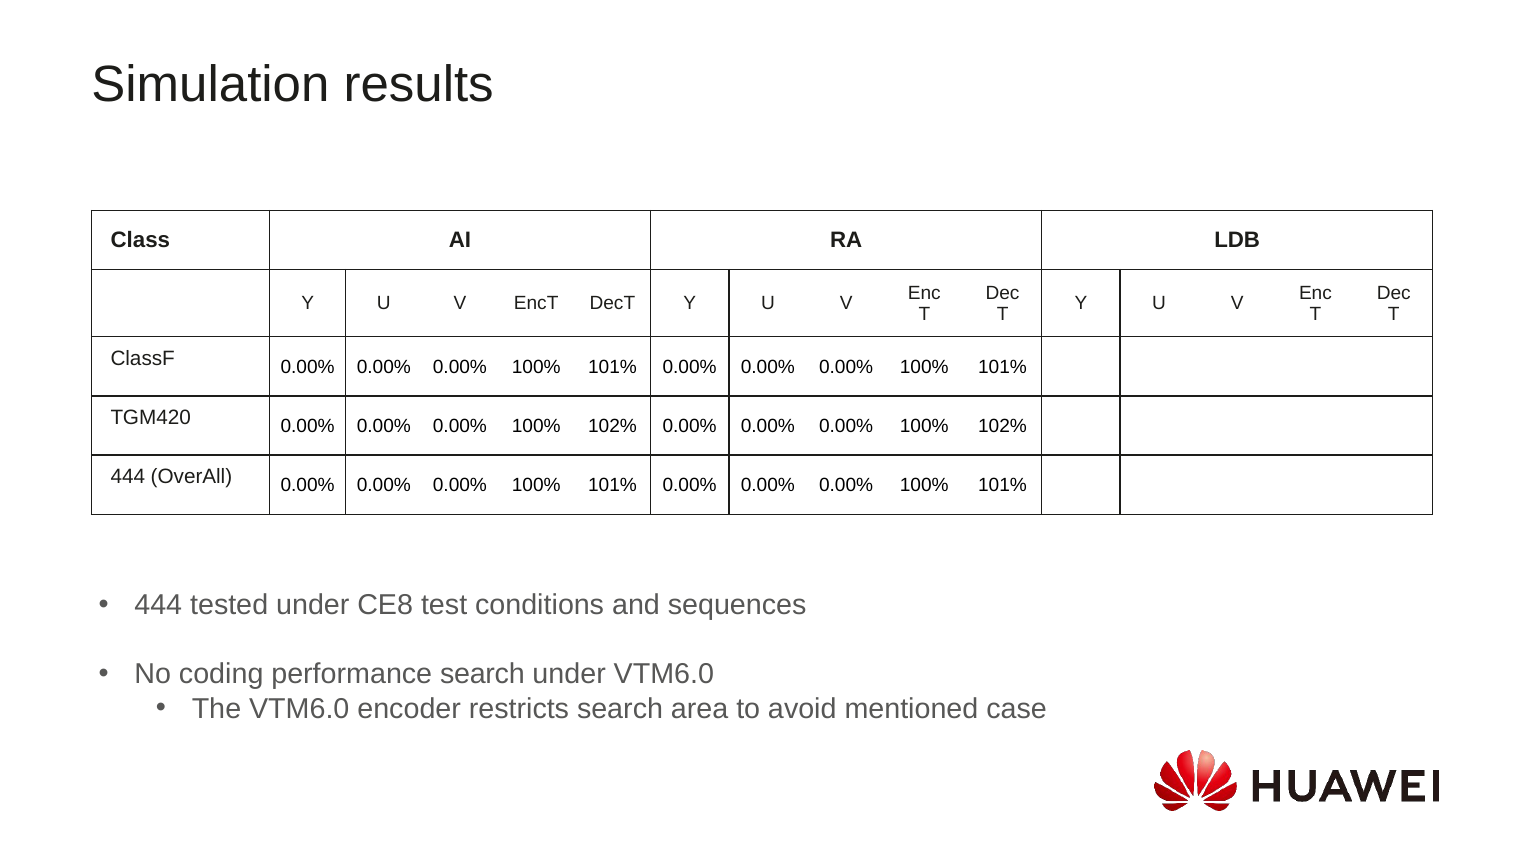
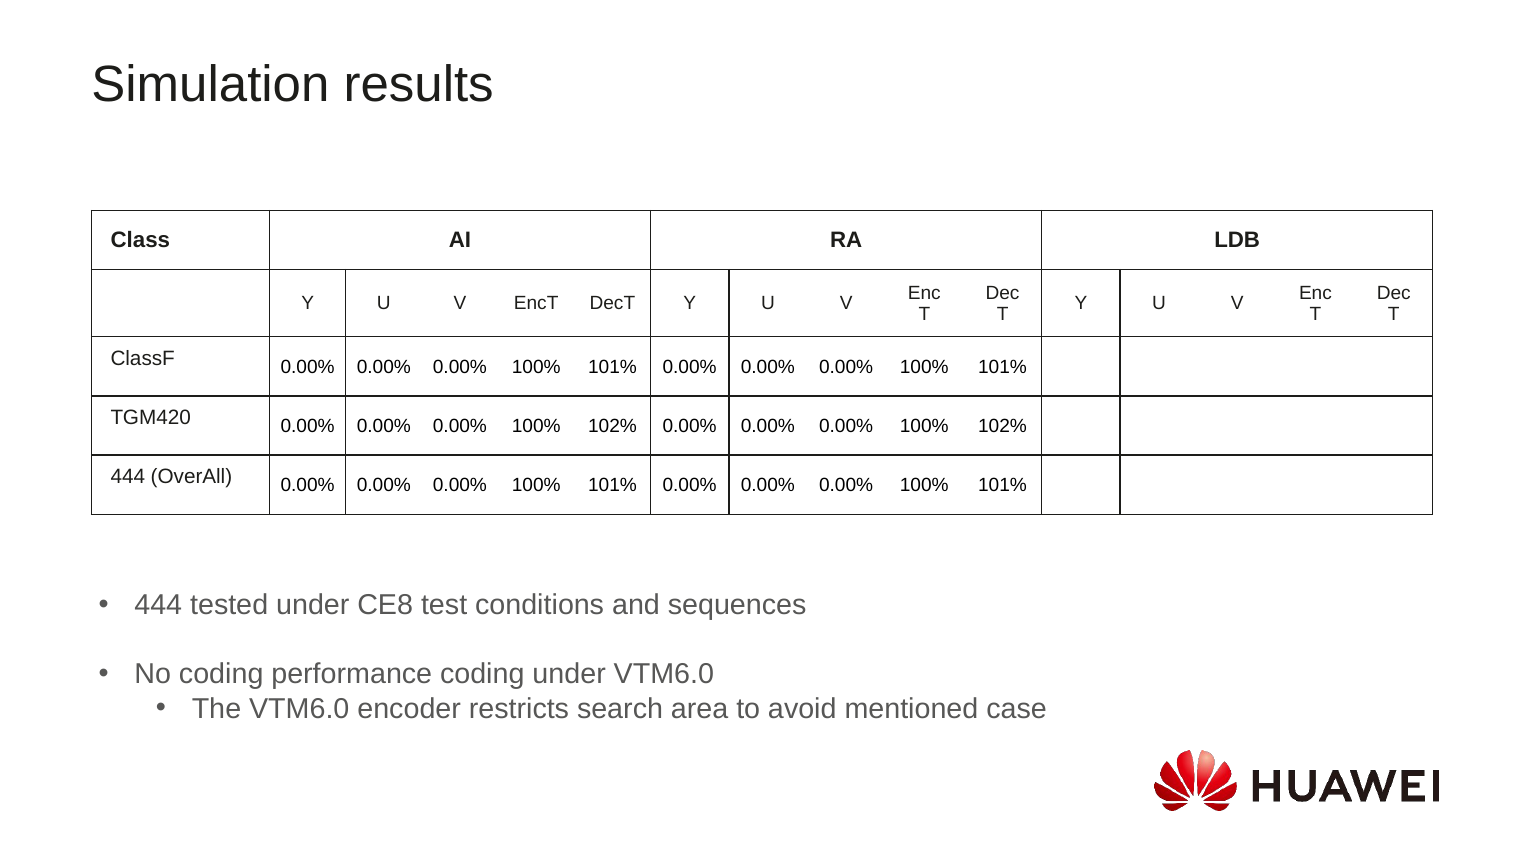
performance search: search -> coding
